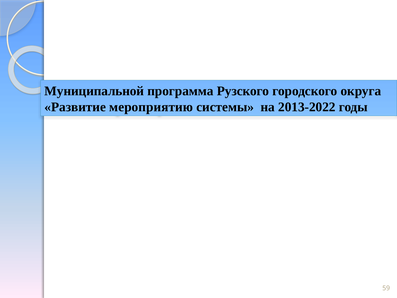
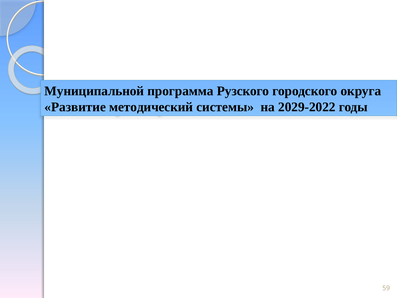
мероприятию: мероприятию -> методический
2013-2022: 2013-2022 -> 2029-2022
